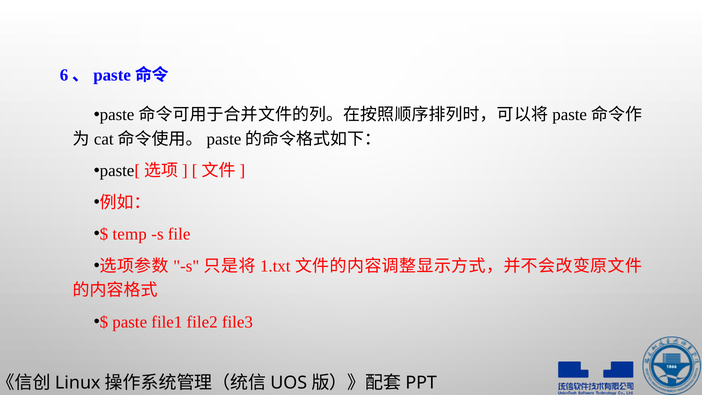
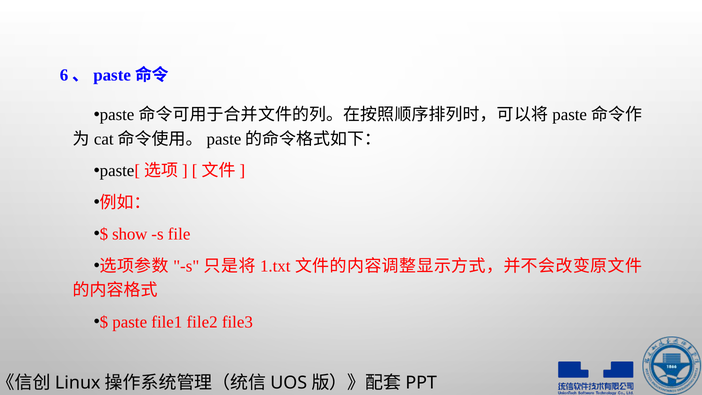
temp: temp -> show
